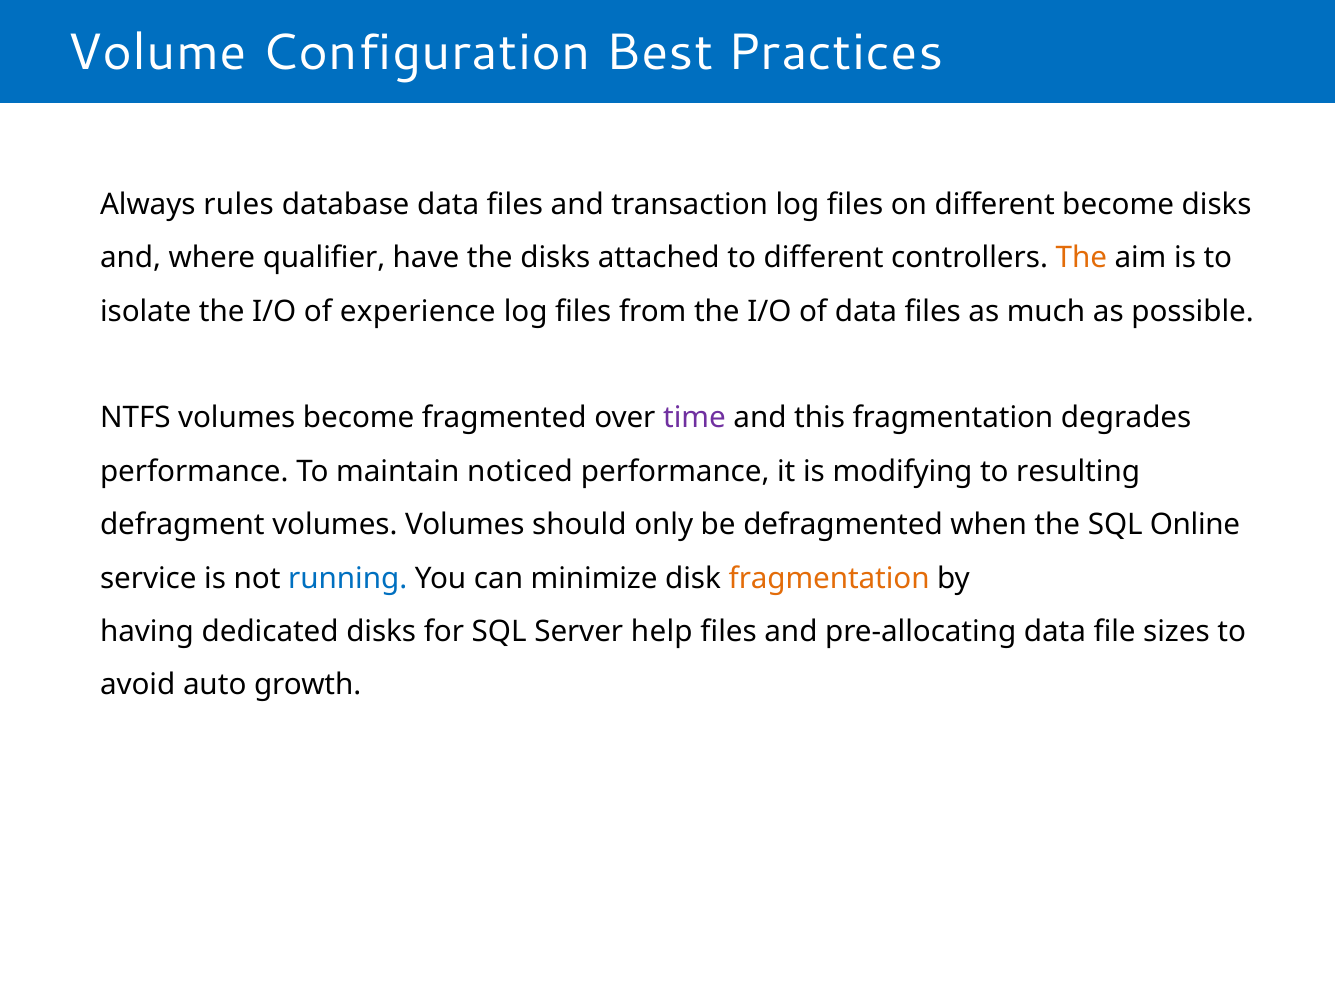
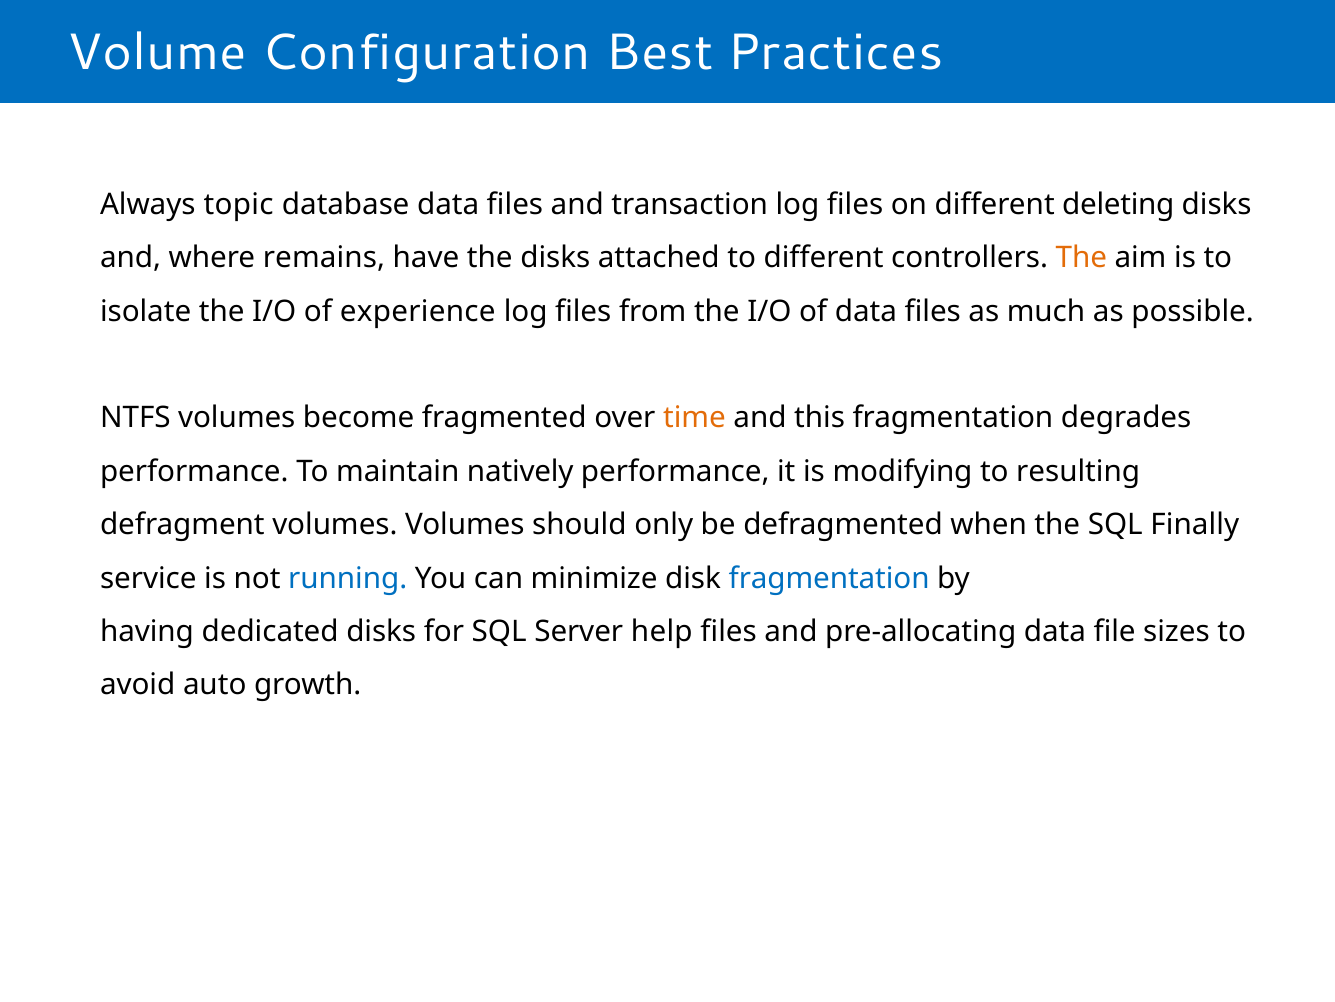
rules: rules -> topic
different become: become -> deleting
qualifier: qualifier -> remains
time colour: purple -> orange
noticed: noticed -> natively
Online: Online -> Finally
fragmentation at (829, 578) colour: orange -> blue
